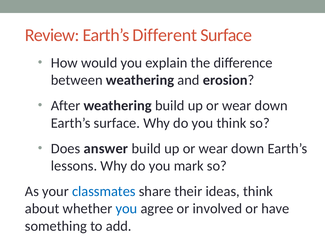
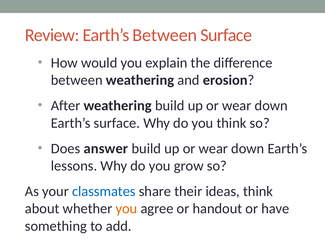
Earth’s Different: Different -> Between
mark: mark -> grow
you at (127, 209) colour: blue -> orange
involved: involved -> handout
